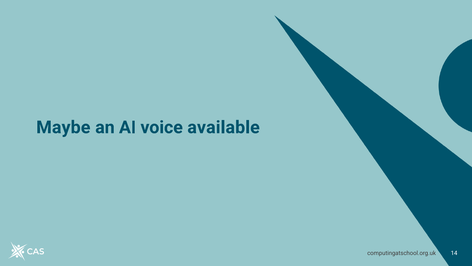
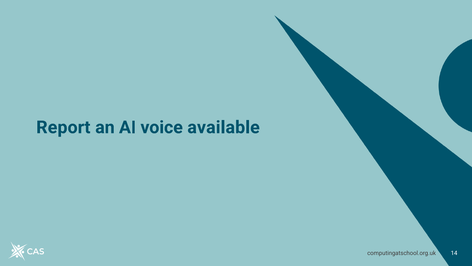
Maybe: Maybe -> Report
